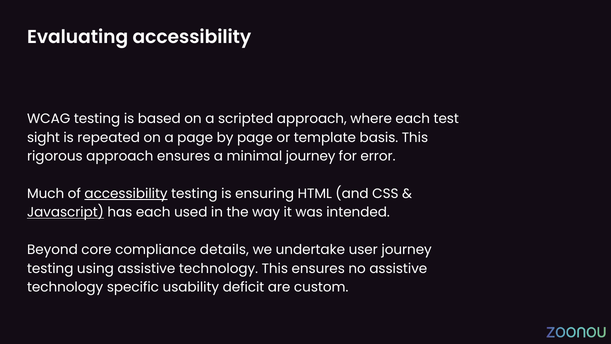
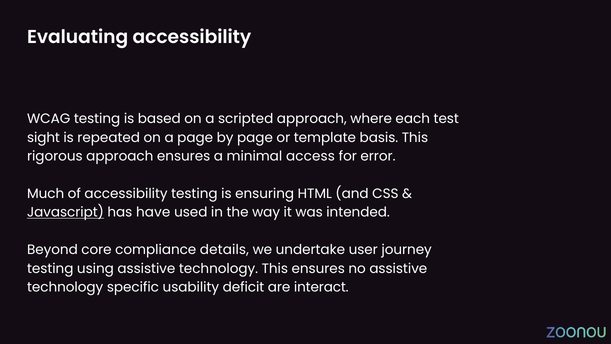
minimal journey: journey -> access
accessibility at (126, 194) underline: present -> none
has each: each -> have
custom: custom -> interact
